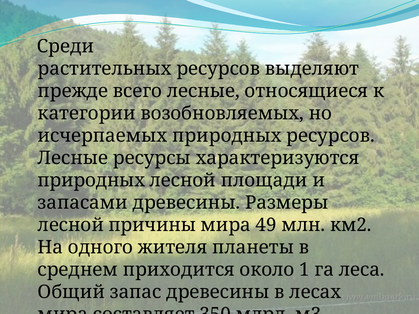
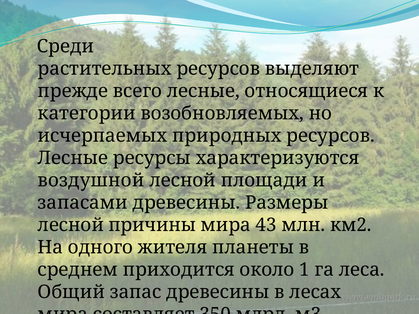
природных at (91, 180): природных -> воздушной
49: 49 -> 43
